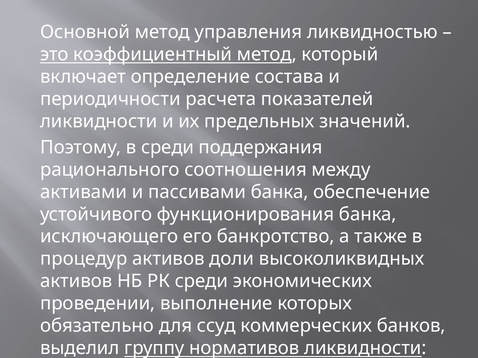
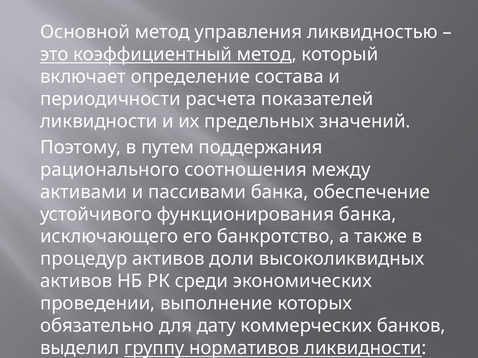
в среди: среди -> путем
ссуд: ссуд -> дату
